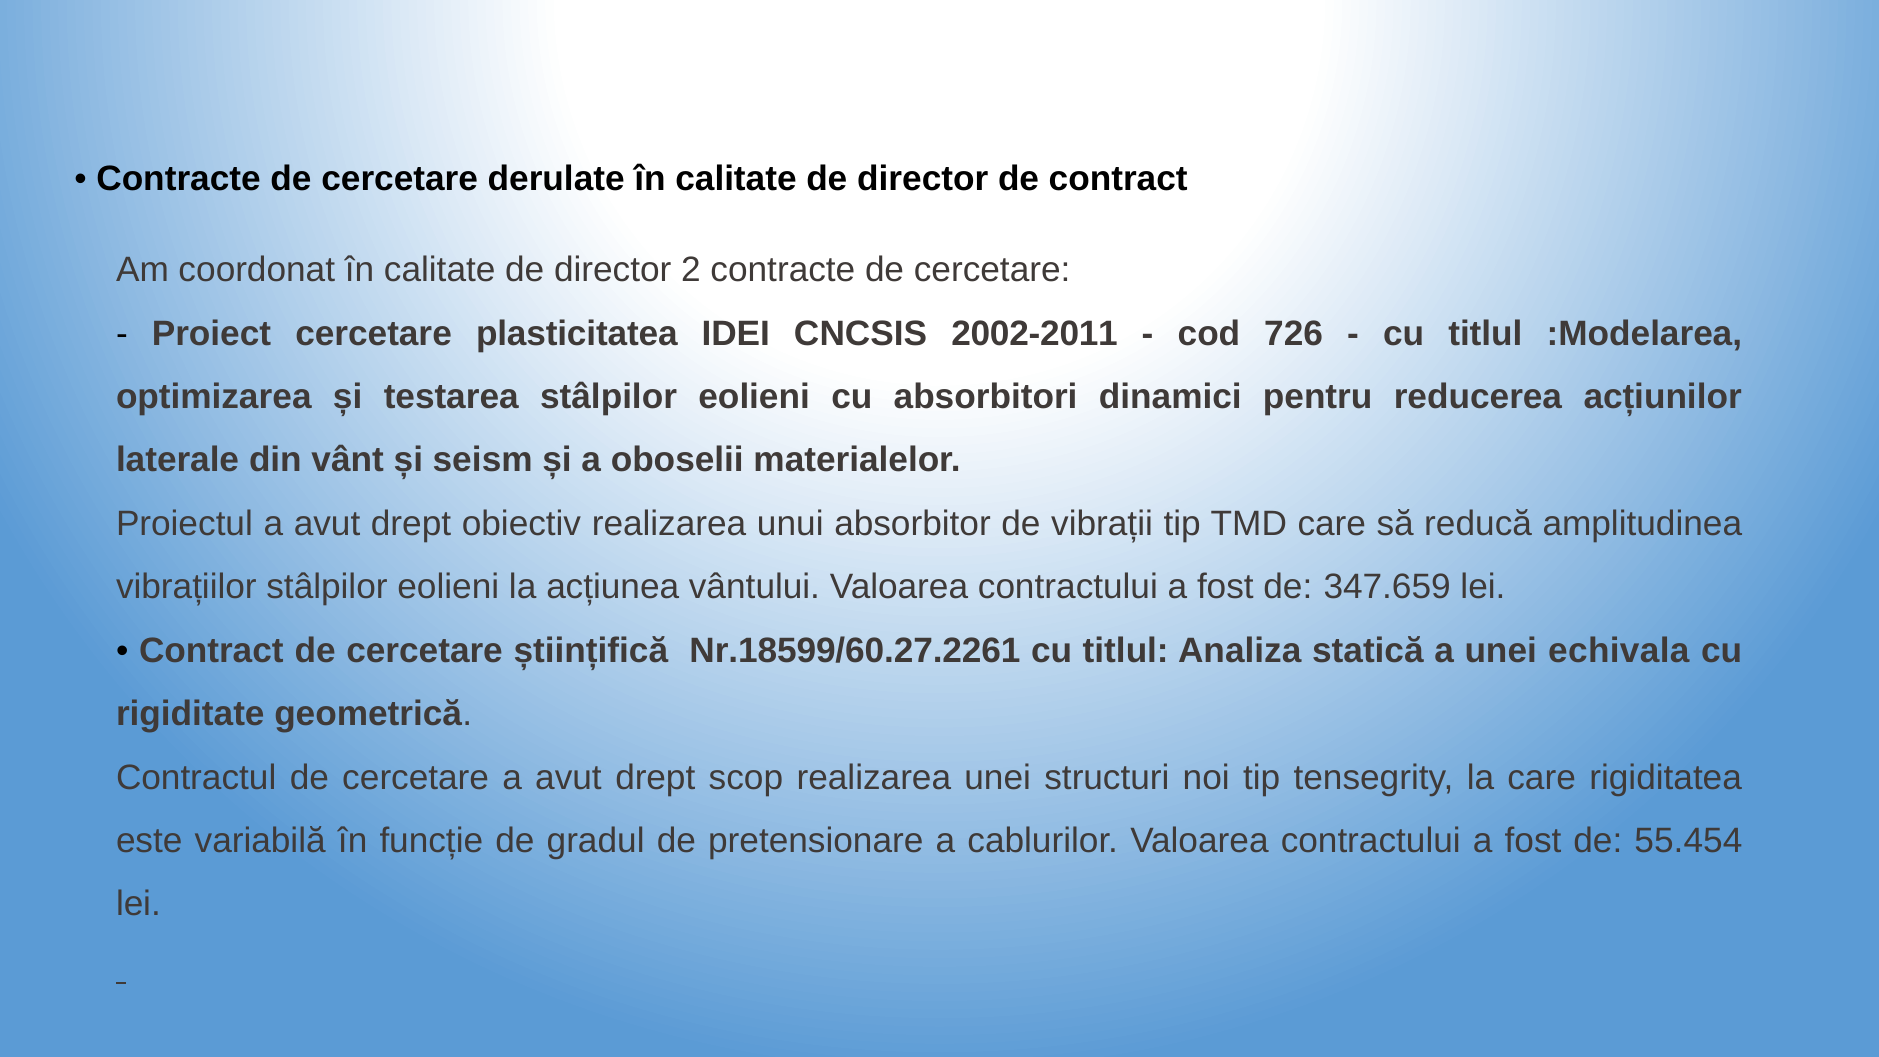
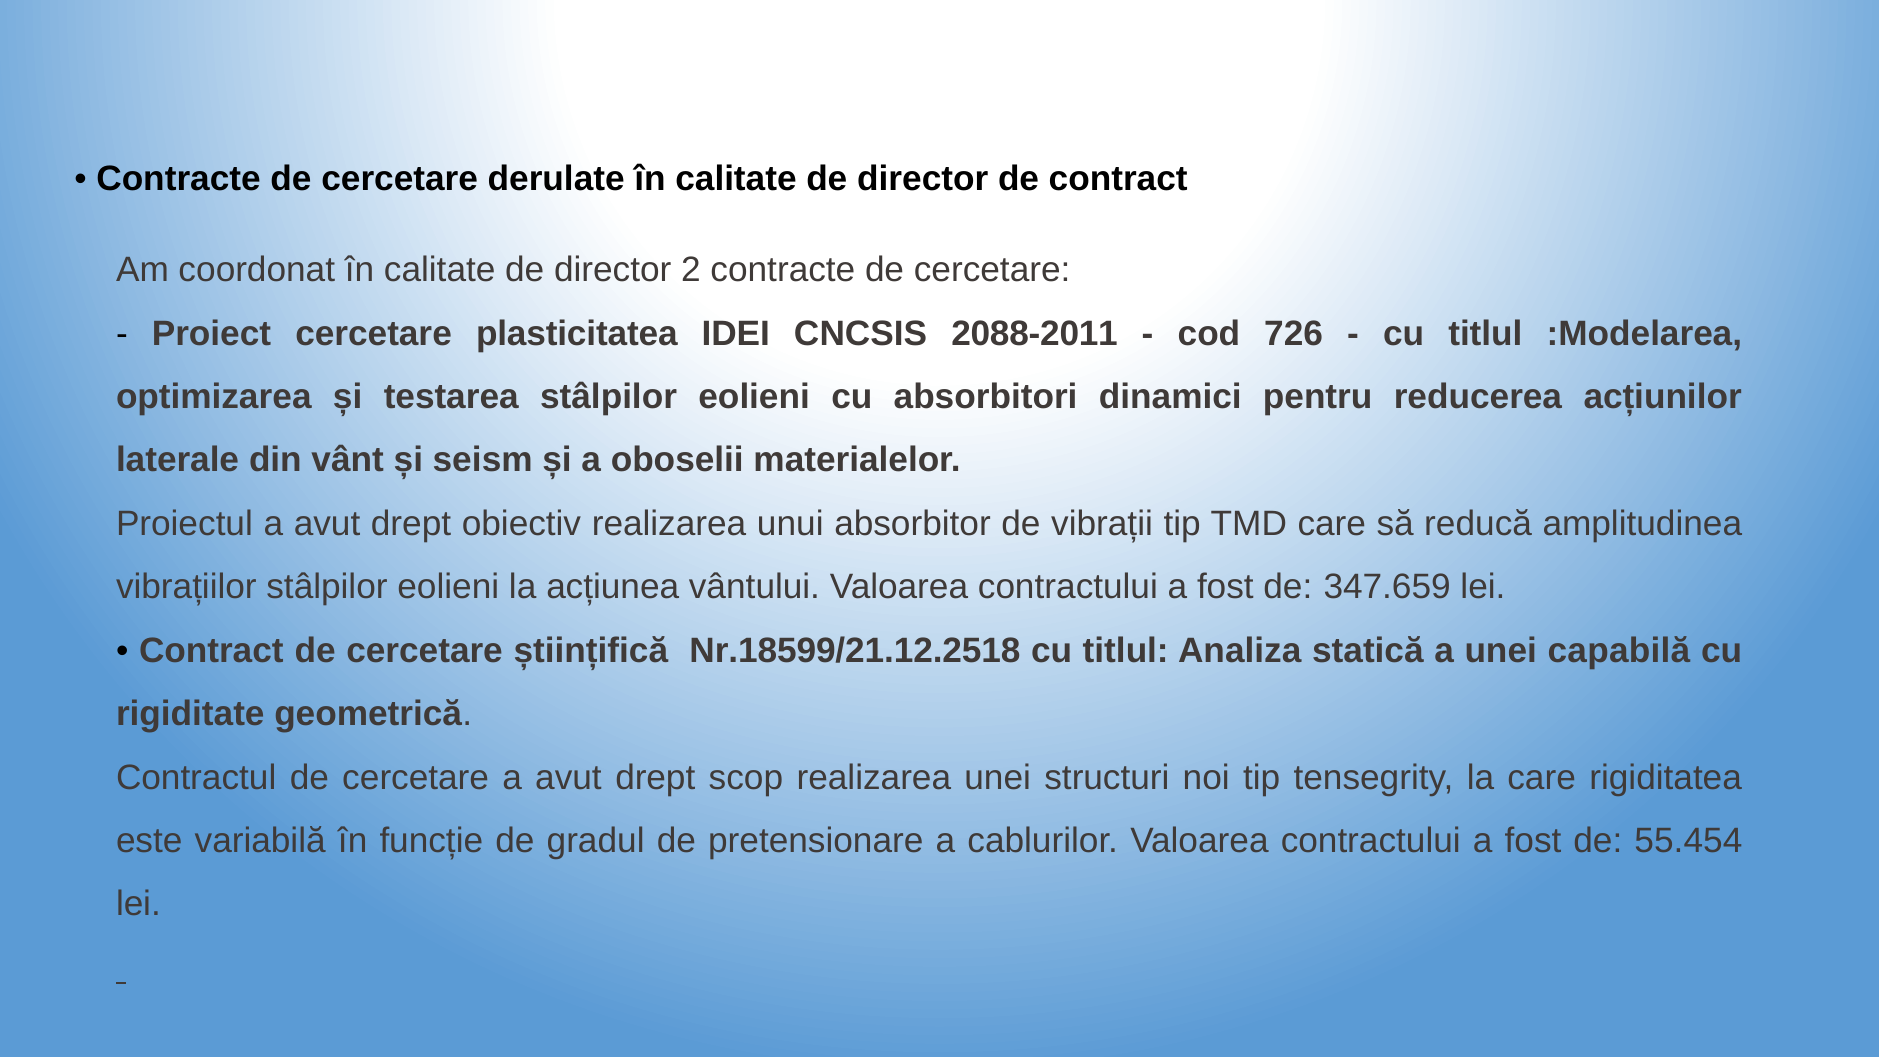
2002-2011: 2002-2011 -> 2088-2011
Nr.18599/60.27.2261: Nr.18599/60.27.2261 -> Nr.18599/21.12.2518
echivala: echivala -> capabilă
